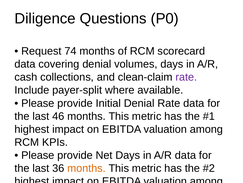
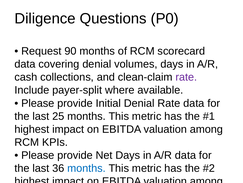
74: 74 -> 90
46: 46 -> 25
months at (87, 168) colour: orange -> blue
